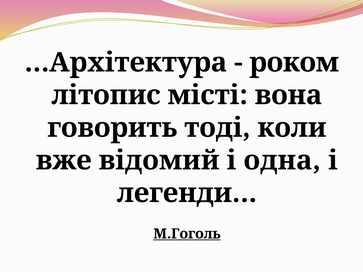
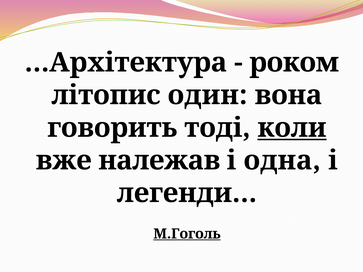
місті: місті -> один
коли underline: none -> present
відомий: відомий -> належав
